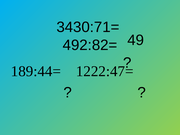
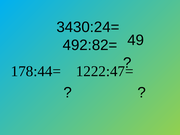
3430:71=: 3430:71= -> 3430:24=
189:44=: 189:44= -> 178:44=
